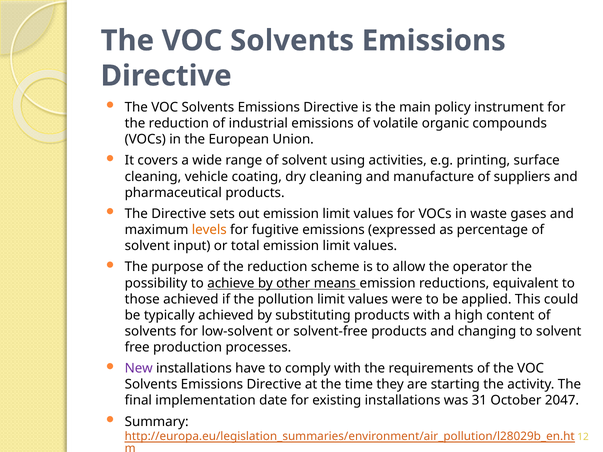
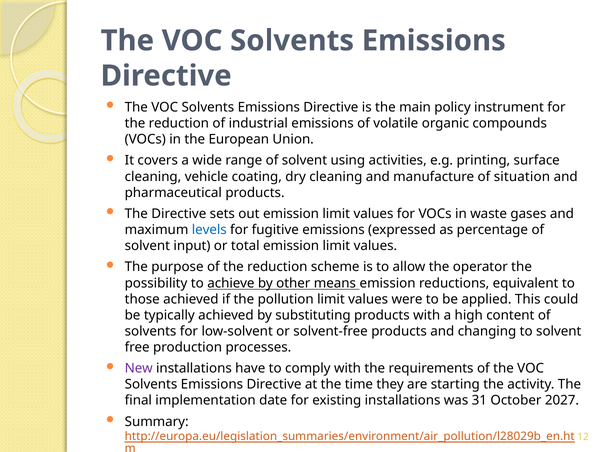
suppliers: suppliers -> situation
levels colour: orange -> blue
2047: 2047 -> 2027
